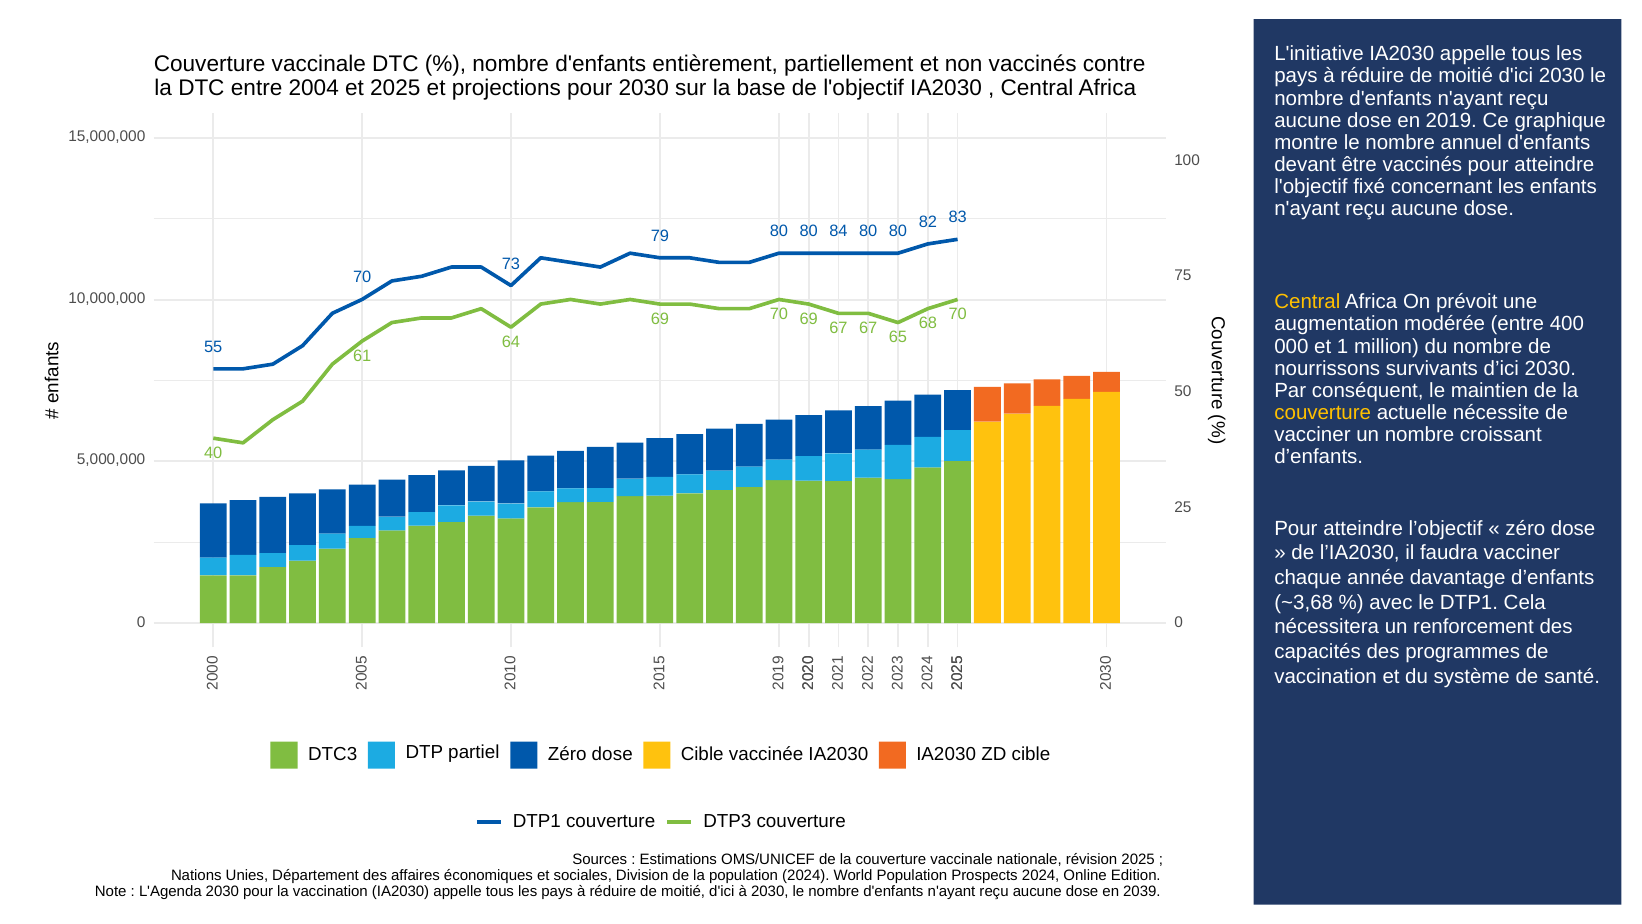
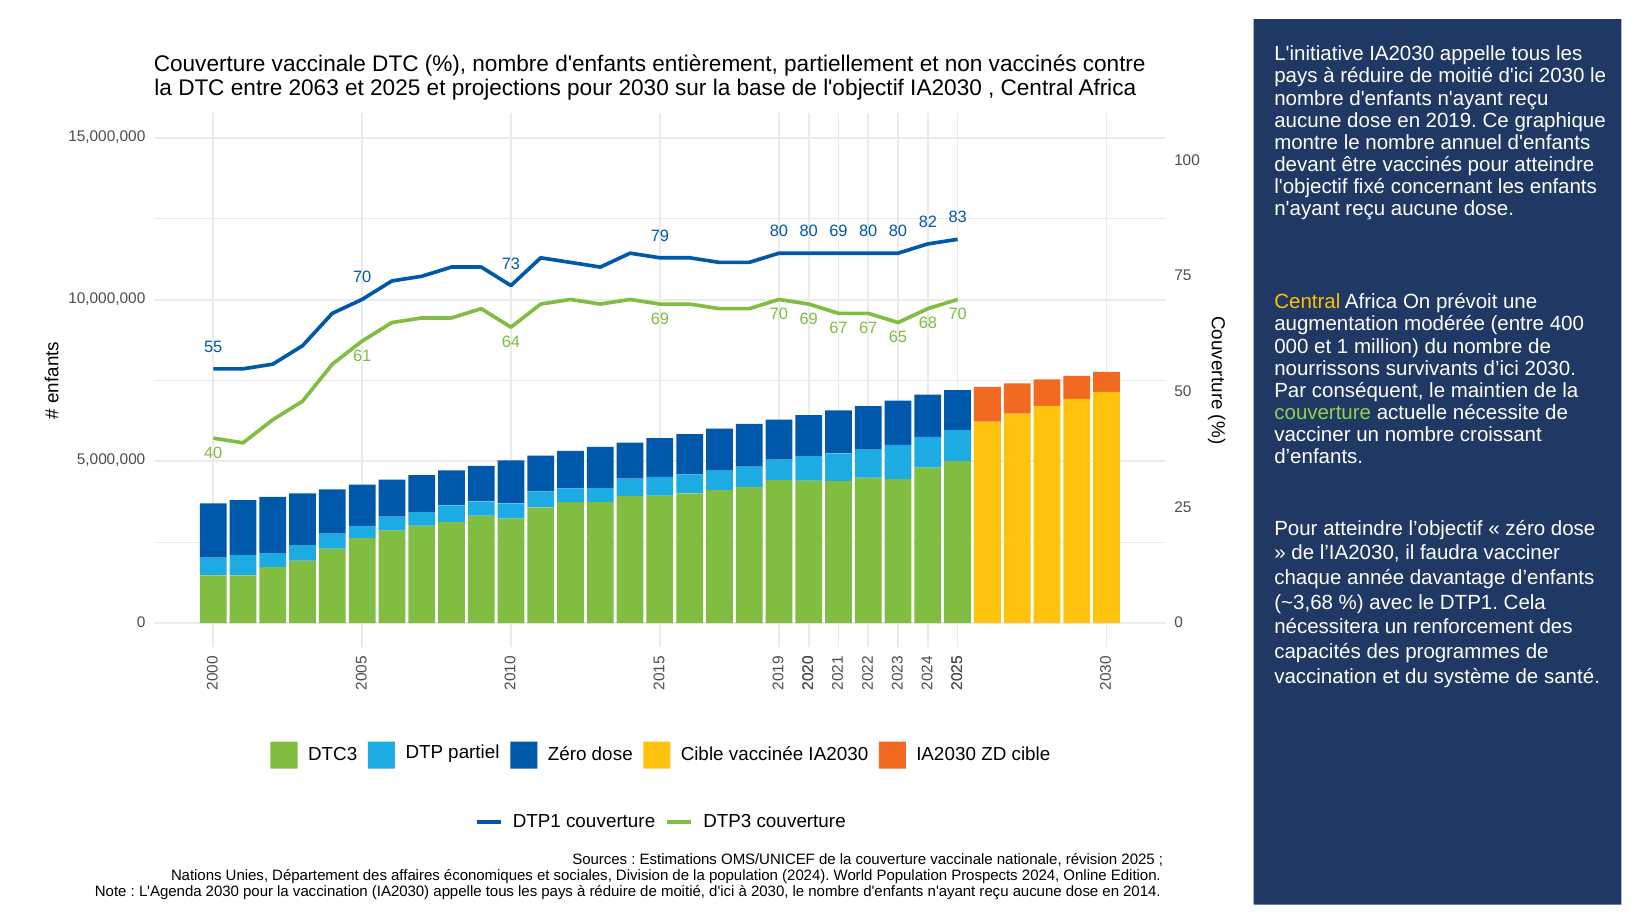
2004: 2004 -> 2063
80 84: 84 -> 69
couverture at (1323, 413) colour: yellow -> light green
2039: 2039 -> 2014
